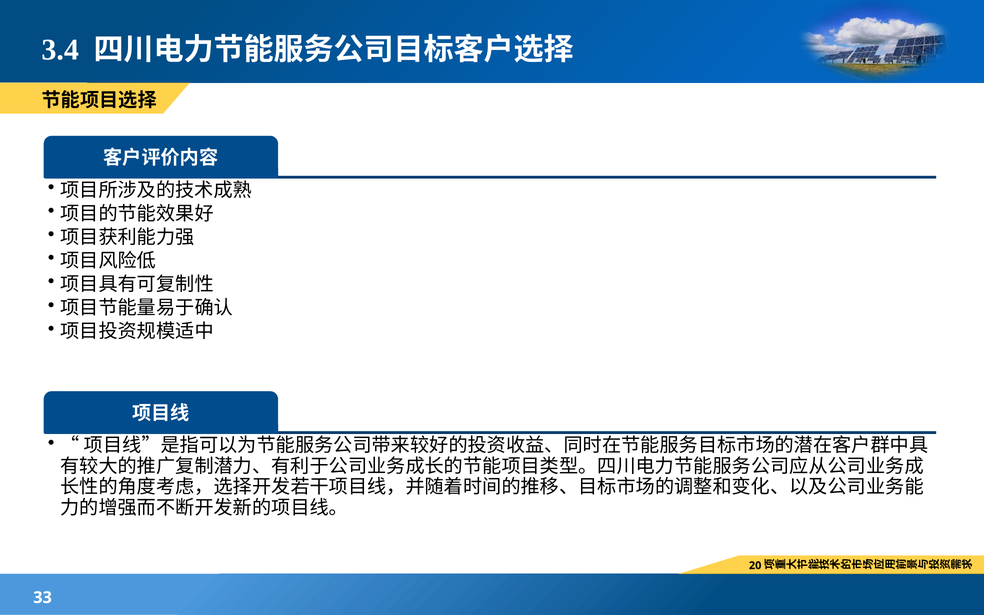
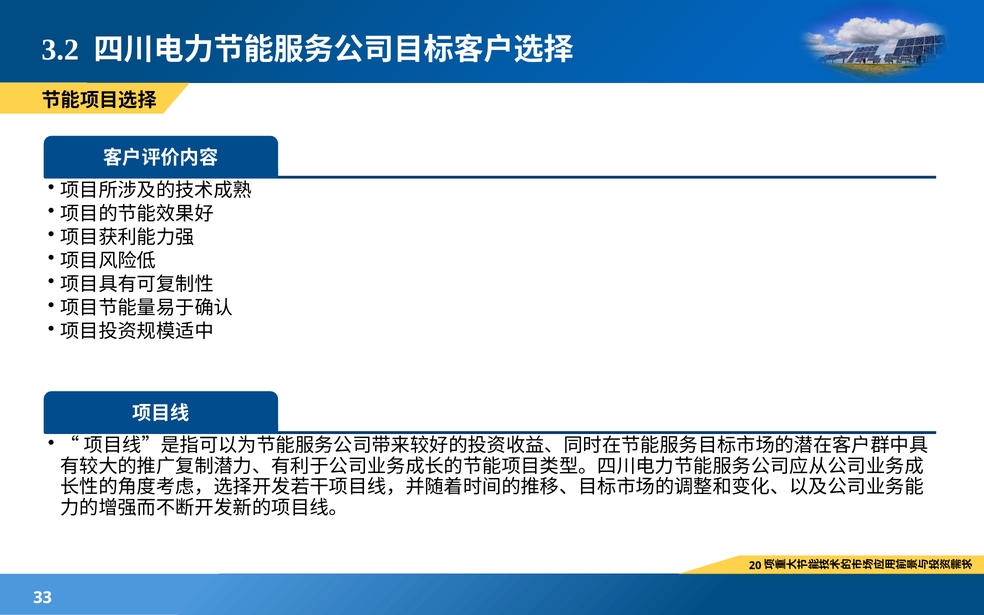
3.4: 3.4 -> 3.2
